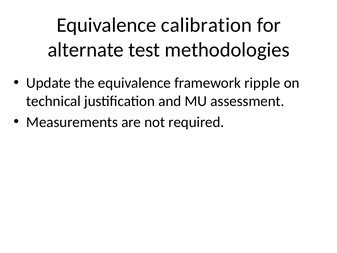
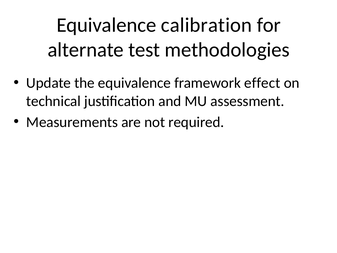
ripple: ripple -> effect
